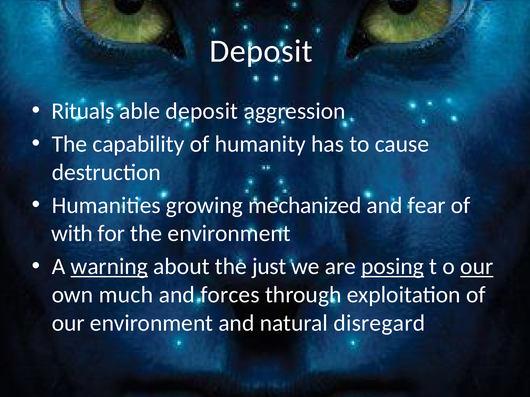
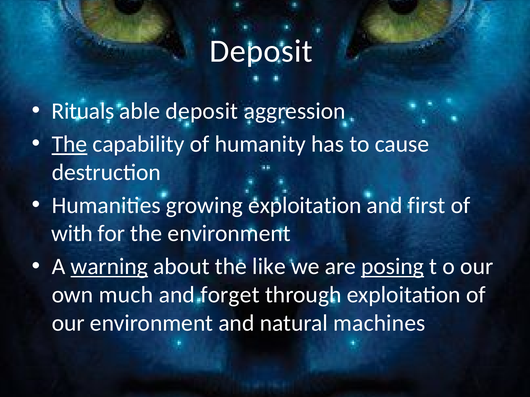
The at (69, 144) underline: none -> present
growing mechanized: mechanized -> exploitation
fear: fear -> first
just: just -> like
our at (477, 267) underline: present -> none
forces: forces -> forget
disregard: disregard -> machines
